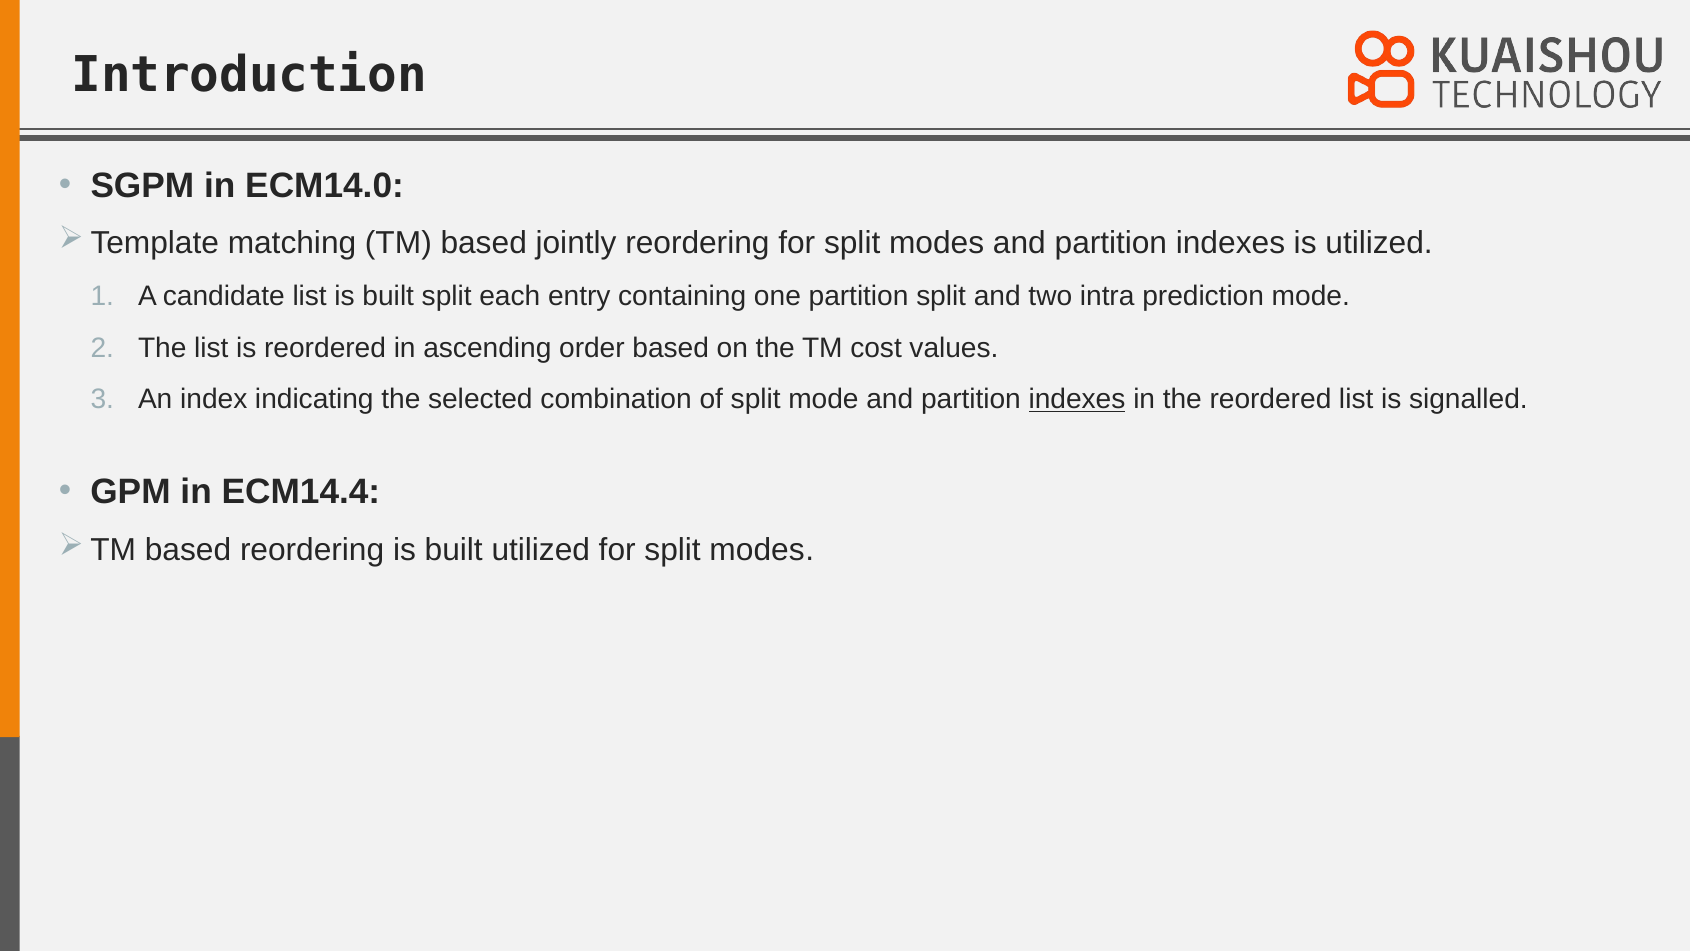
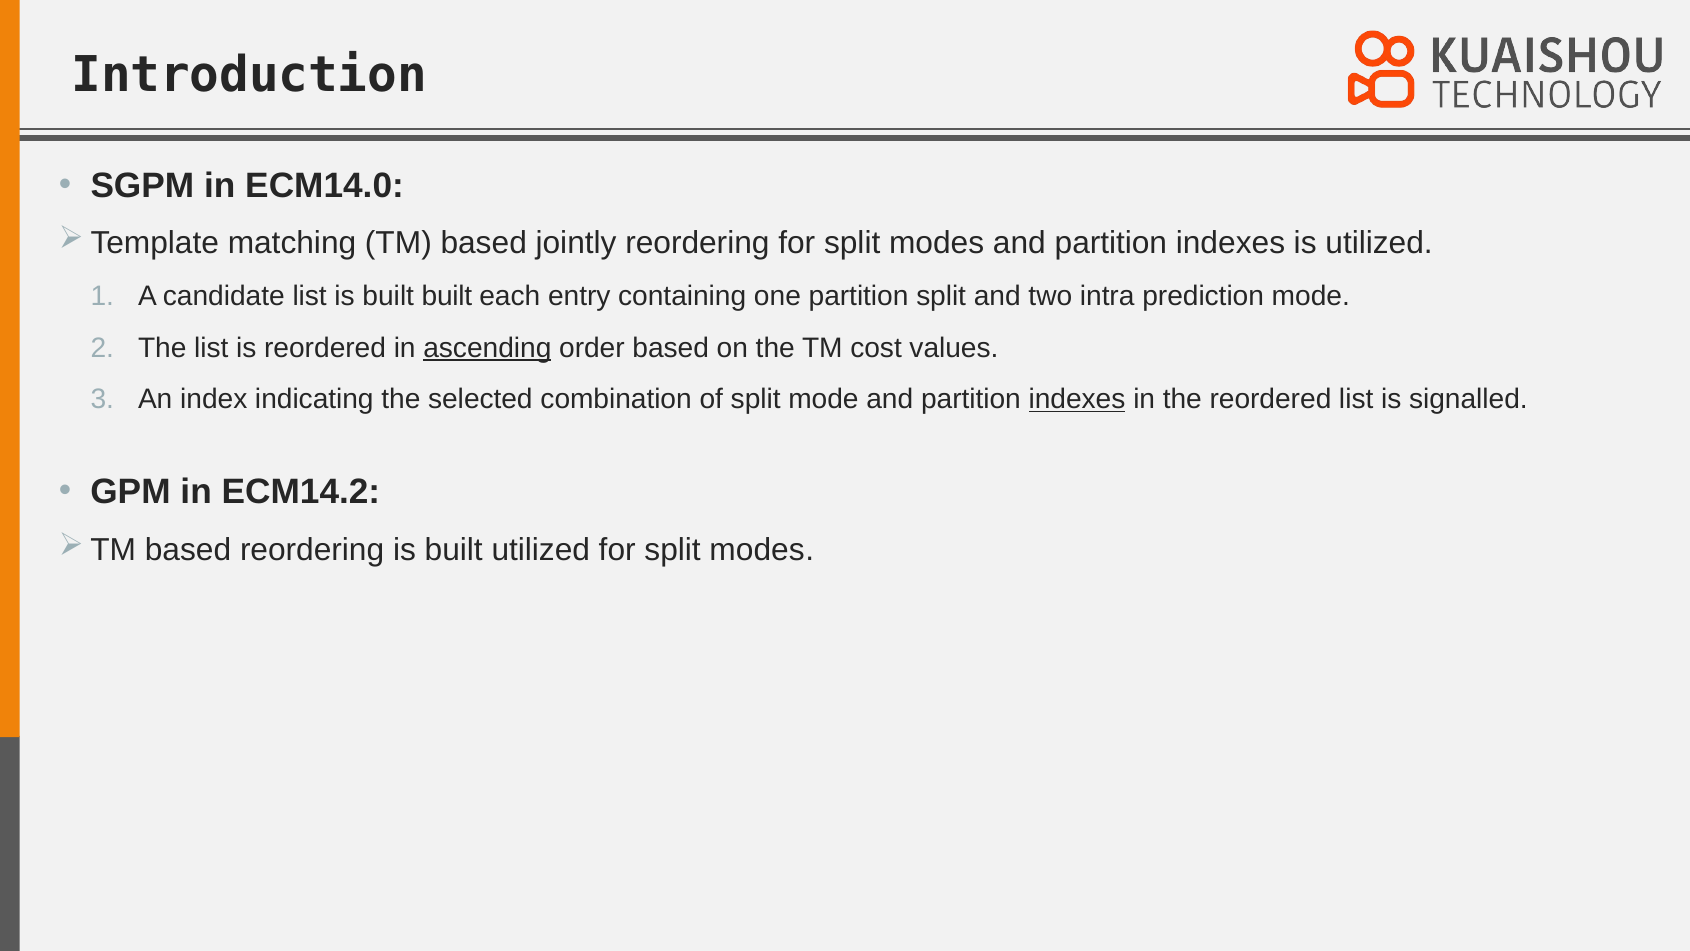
built split: split -> built
ascending underline: none -> present
ECM14.4: ECM14.4 -> ECM14.2
